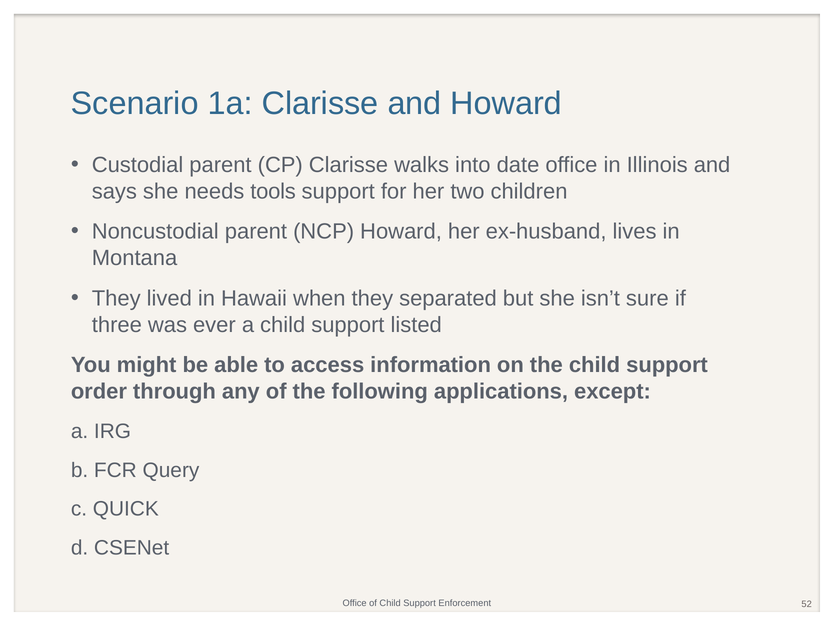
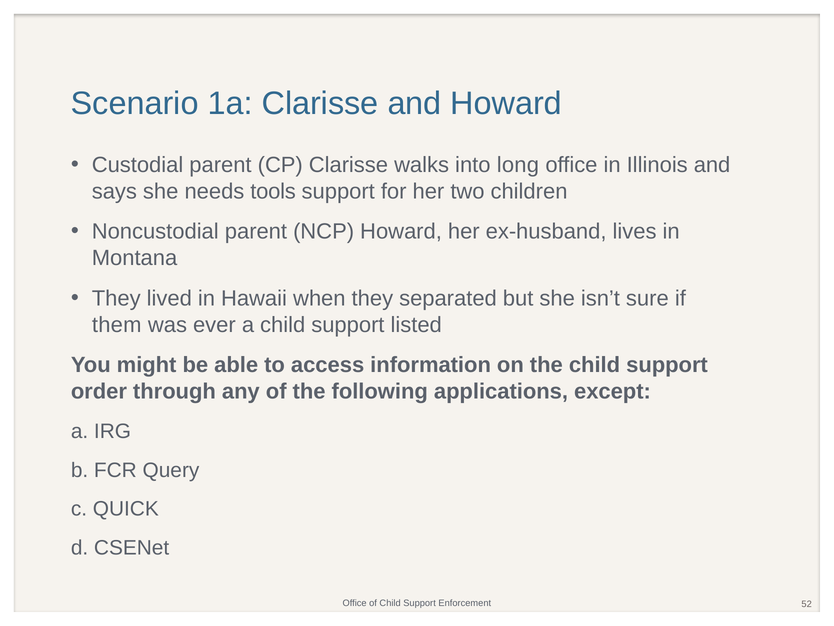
date: date -> long
three: three -> them
